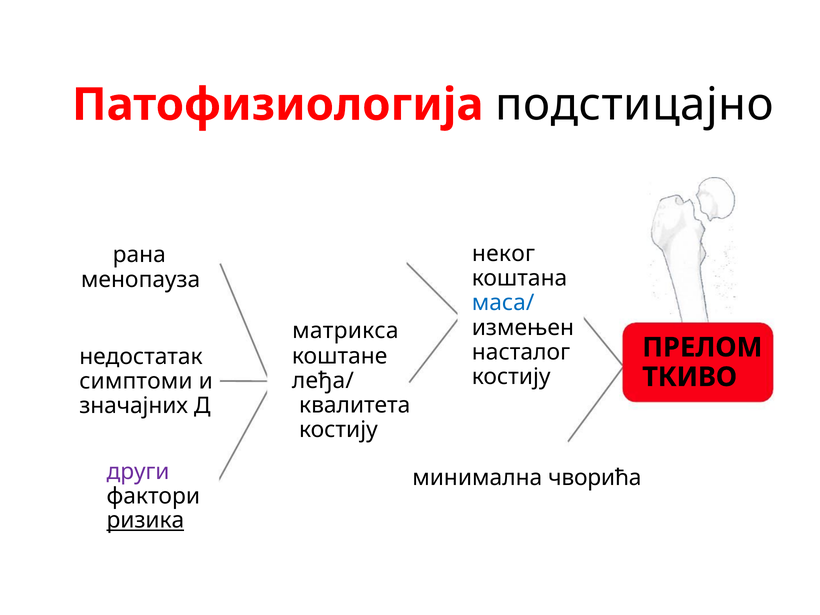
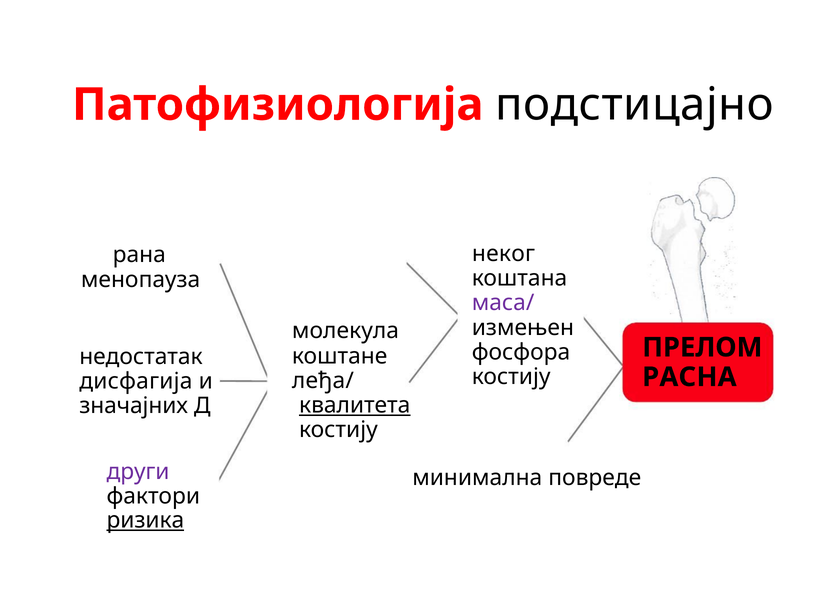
маса/ colour: blue -> purple
матрикса: матрикса -> молекула
насталог: насталог -> фосфора
ТКИВО: ТКИВО -> РАСНА
симптоми: симптоми -> дисфагија
квалитета underline: none -> present
чворића: чворића -> повреде
